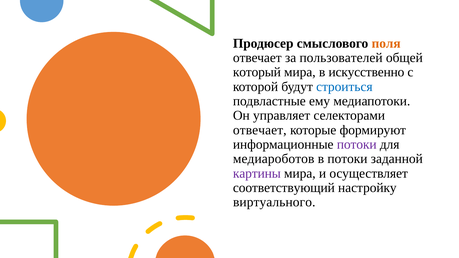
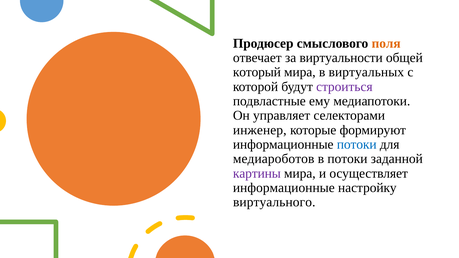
пользователей: пользователей -> виртуальности
искусственно: искусственно -> виртуальных
строиться colour: blue -> purple
отвечает at (260, 130): отвечает -> инженер
потоки at (357, 145) colour: purple -> blue
соответствующий at (284, 188): соответствующий -> информационные
